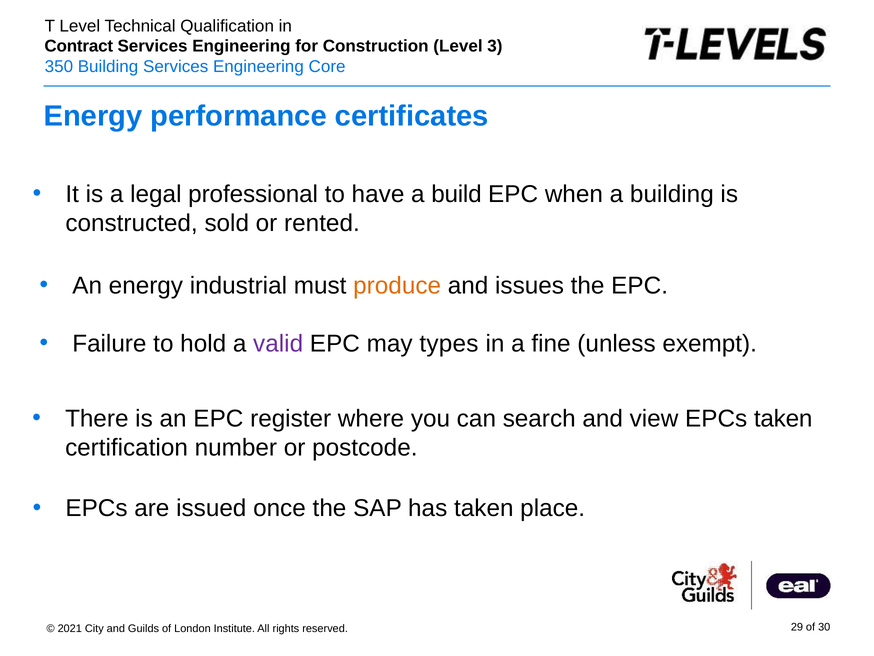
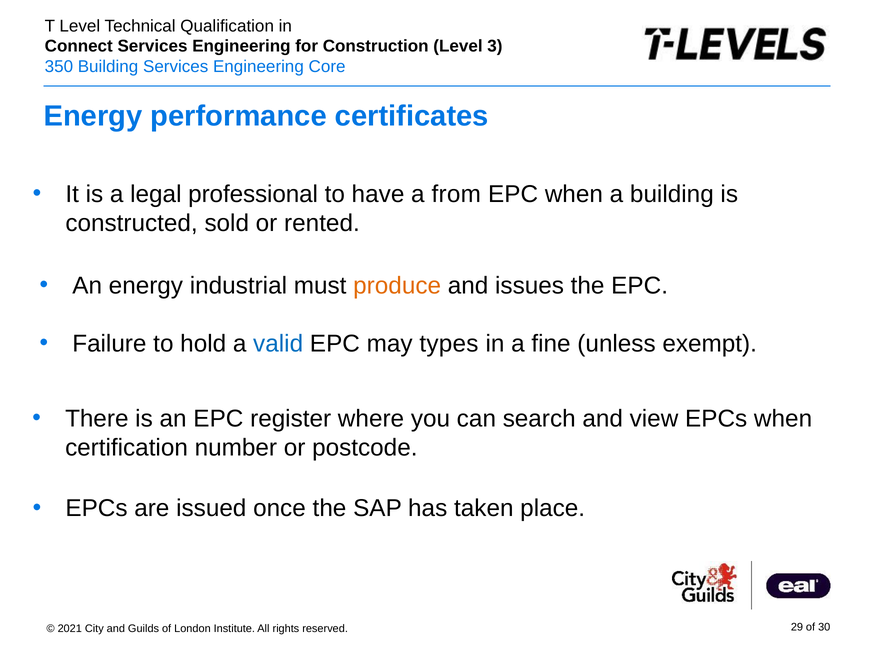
Contract: Contract -> Connect
build: build -> from
valid colour: purple -> blue
EPCs taken: taken -> when
